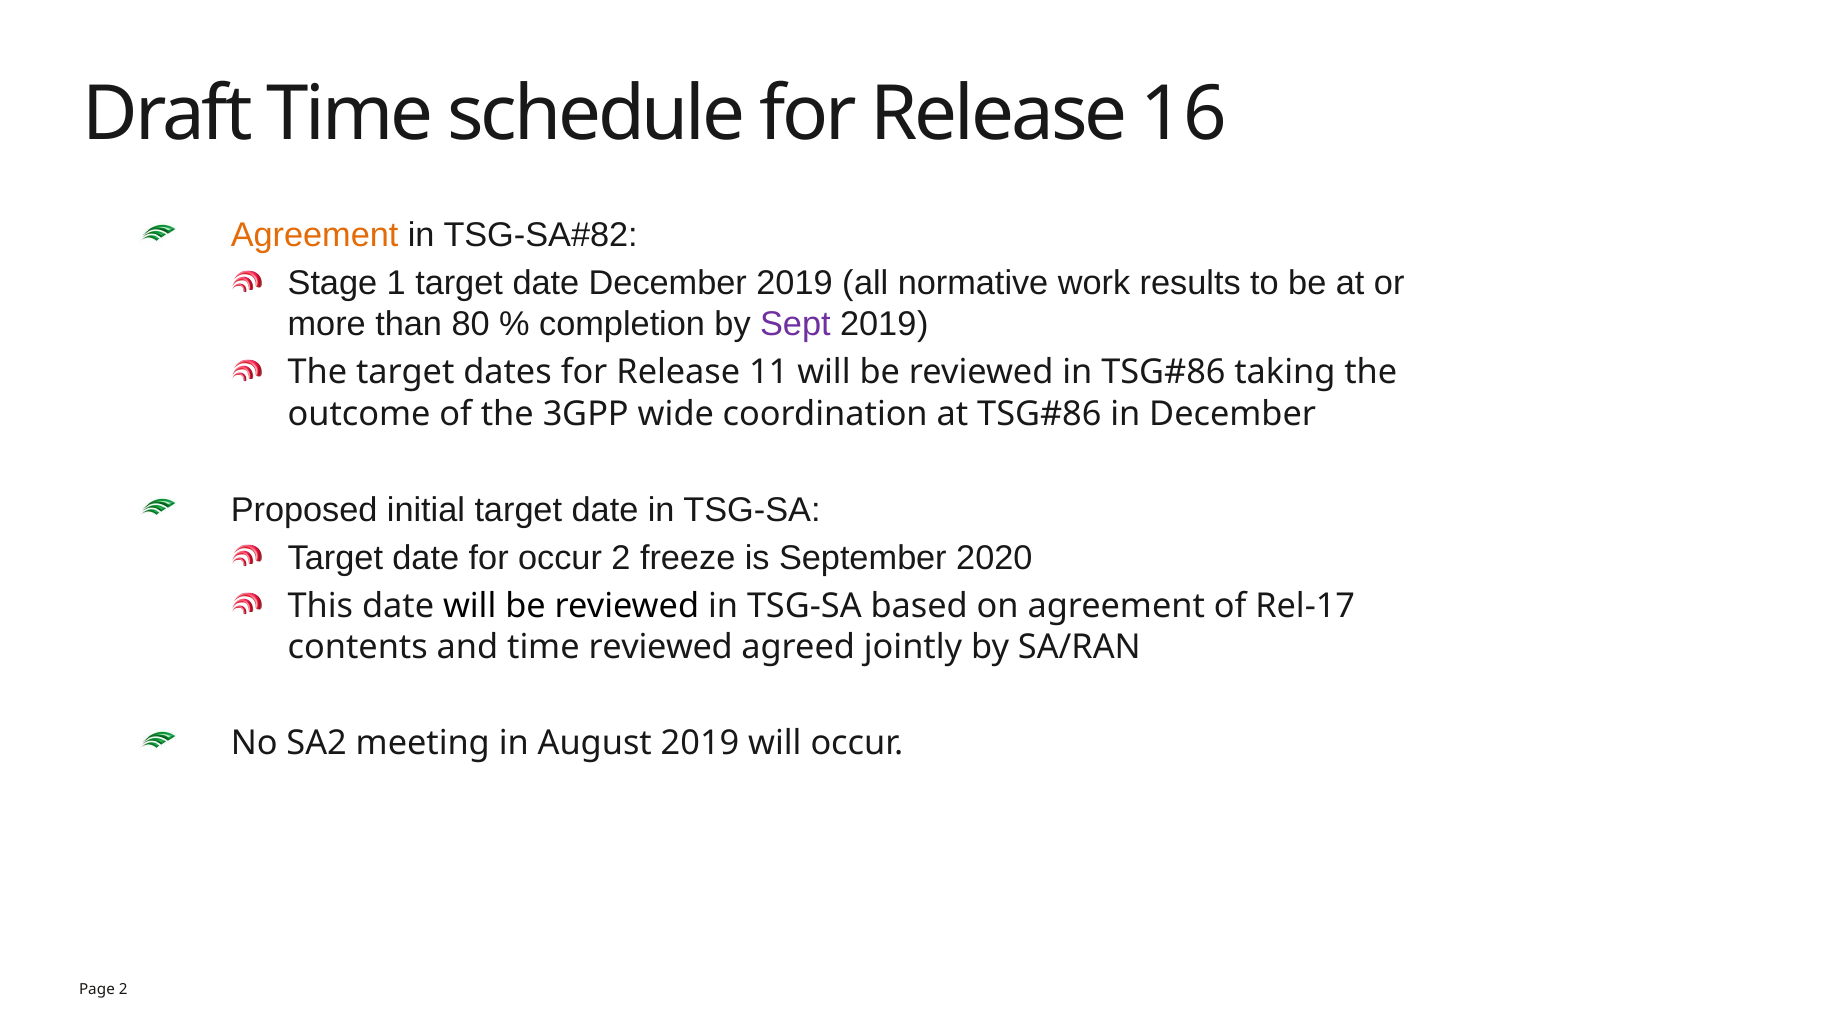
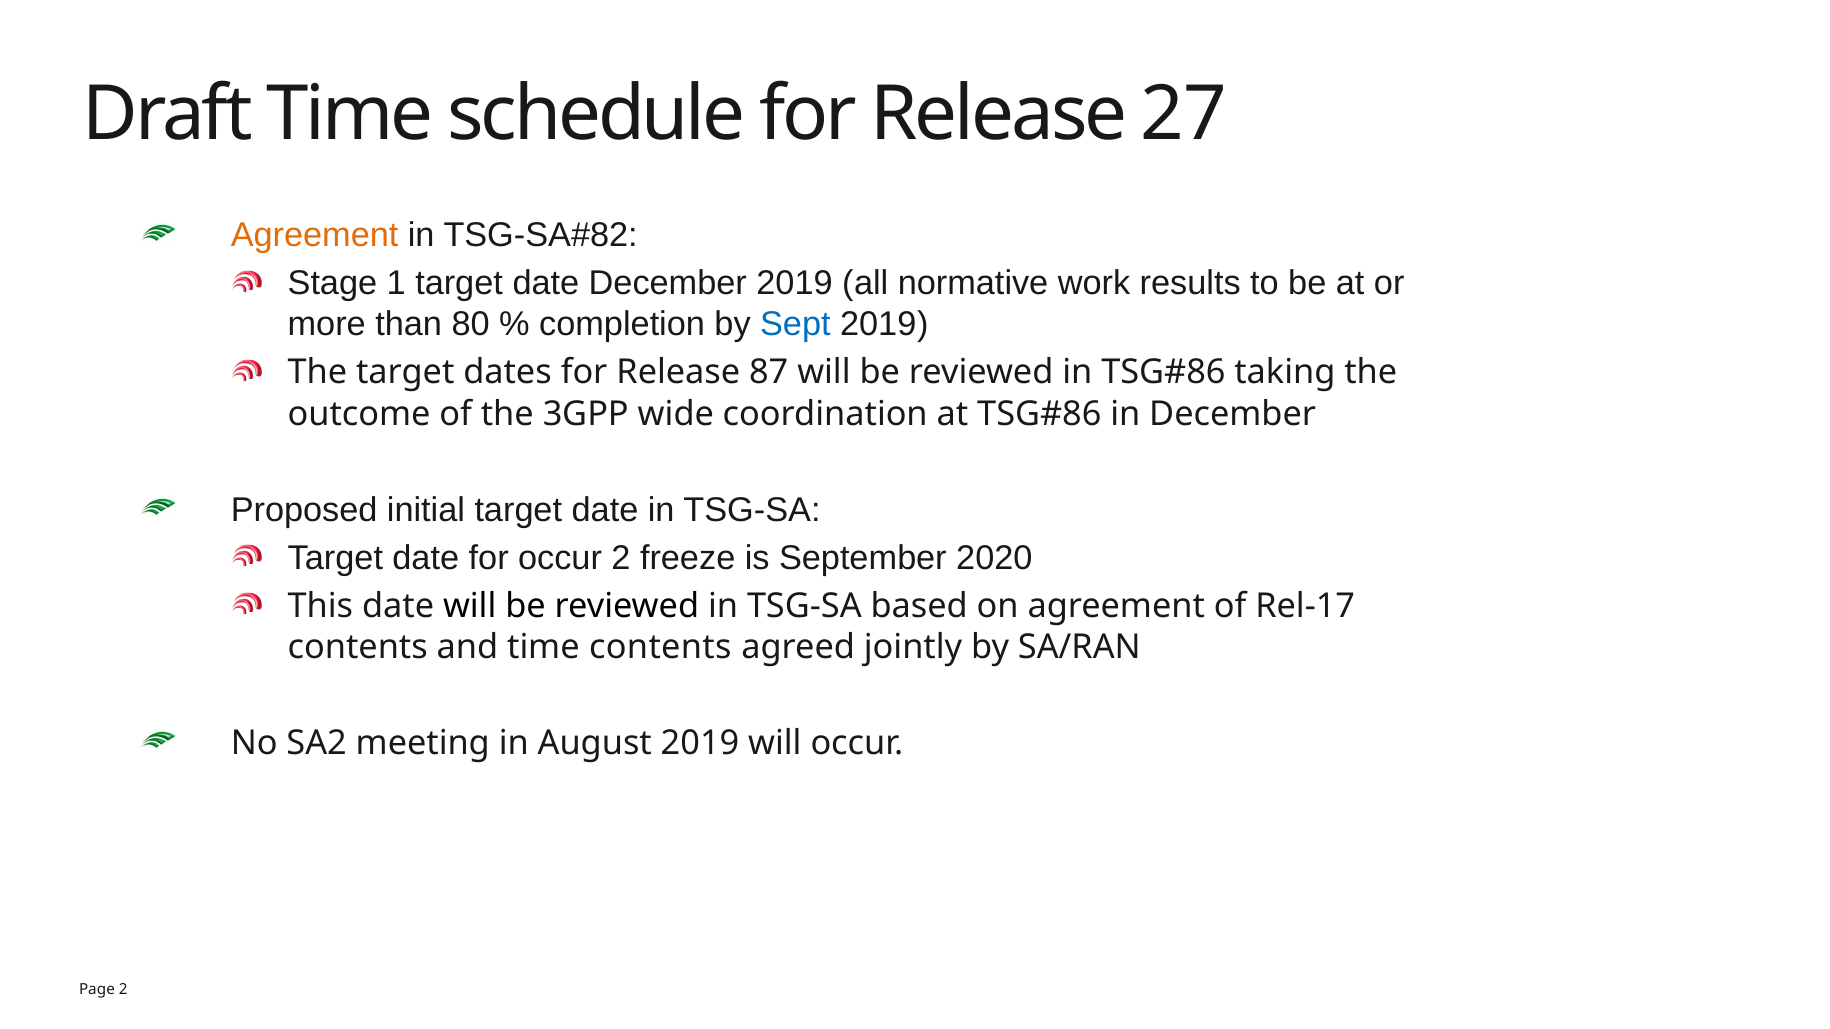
16: 16 -> 27
Sept colour: purple -> blue
11: 11 -> 87
time reviewed: reviewed -> contents
